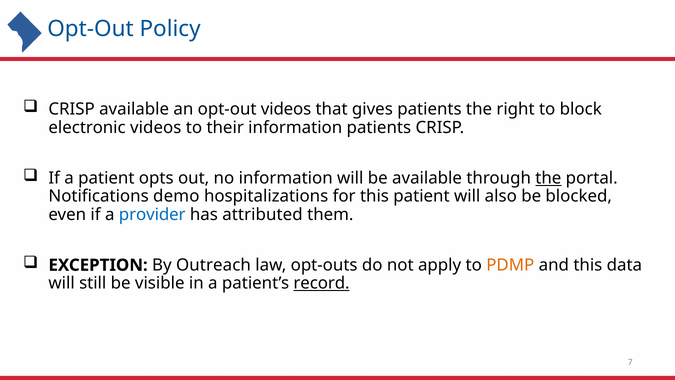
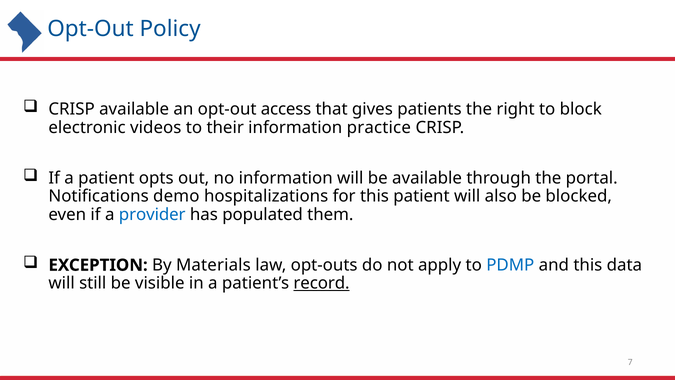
opt-out videos: videos -> access
information patients: patients -> practice
the at (548, 178) underline: present -> none
attributed: attributed -> populated
Outreach: Outreach -> Materials
PDMP colour: orange -> blue
